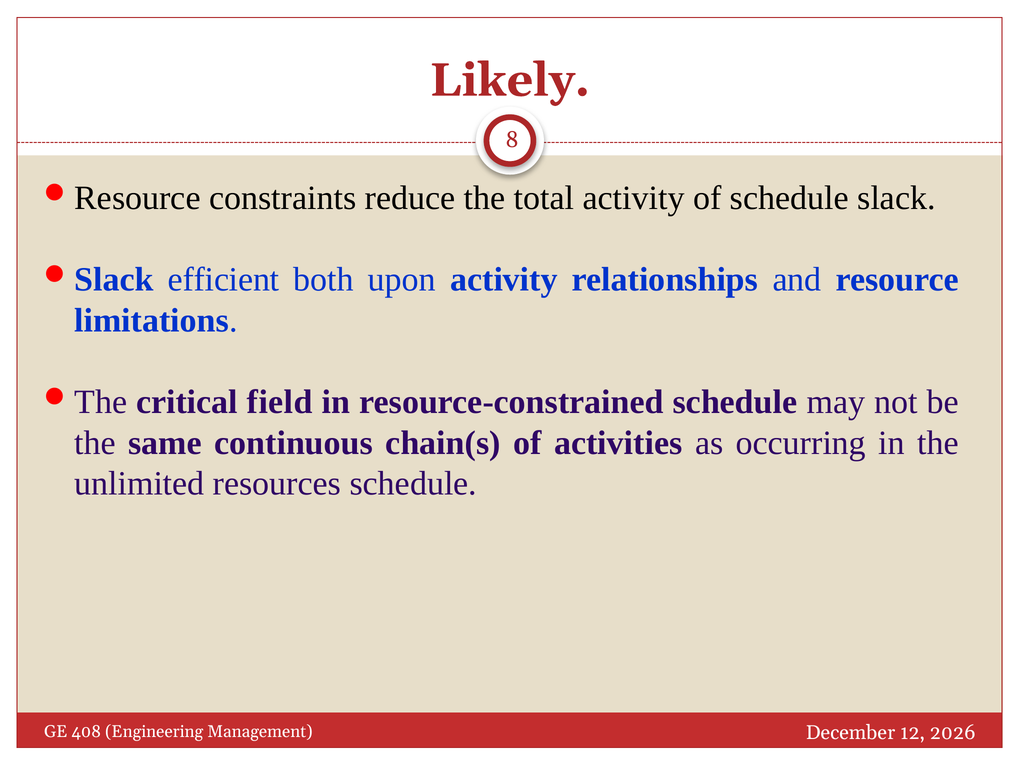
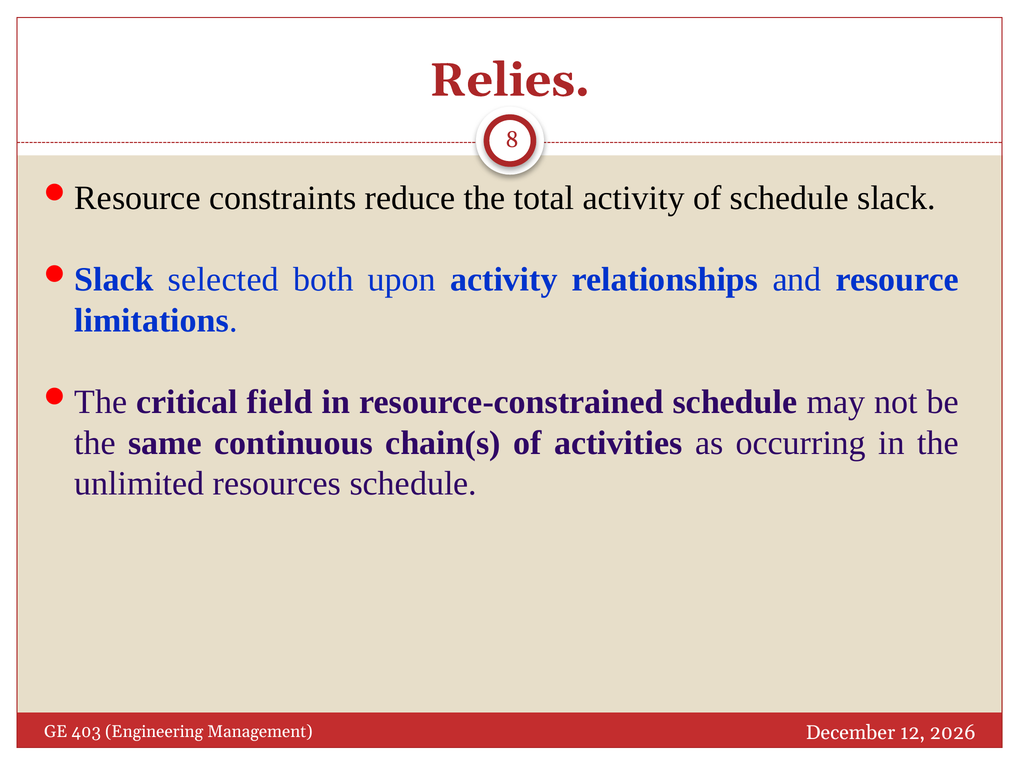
Likely: Likely -> Relies
efficient: efficient -> selected
408: 408 -> 403
